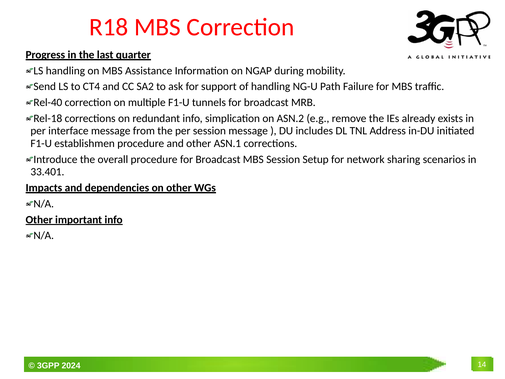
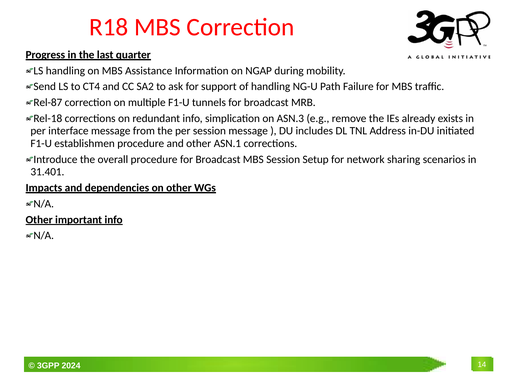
Rel-40: Rel-40 -> Rel-87
ASN.2: ASN.2 -> ASN.3
33.401: 33.401 -> 31.401
